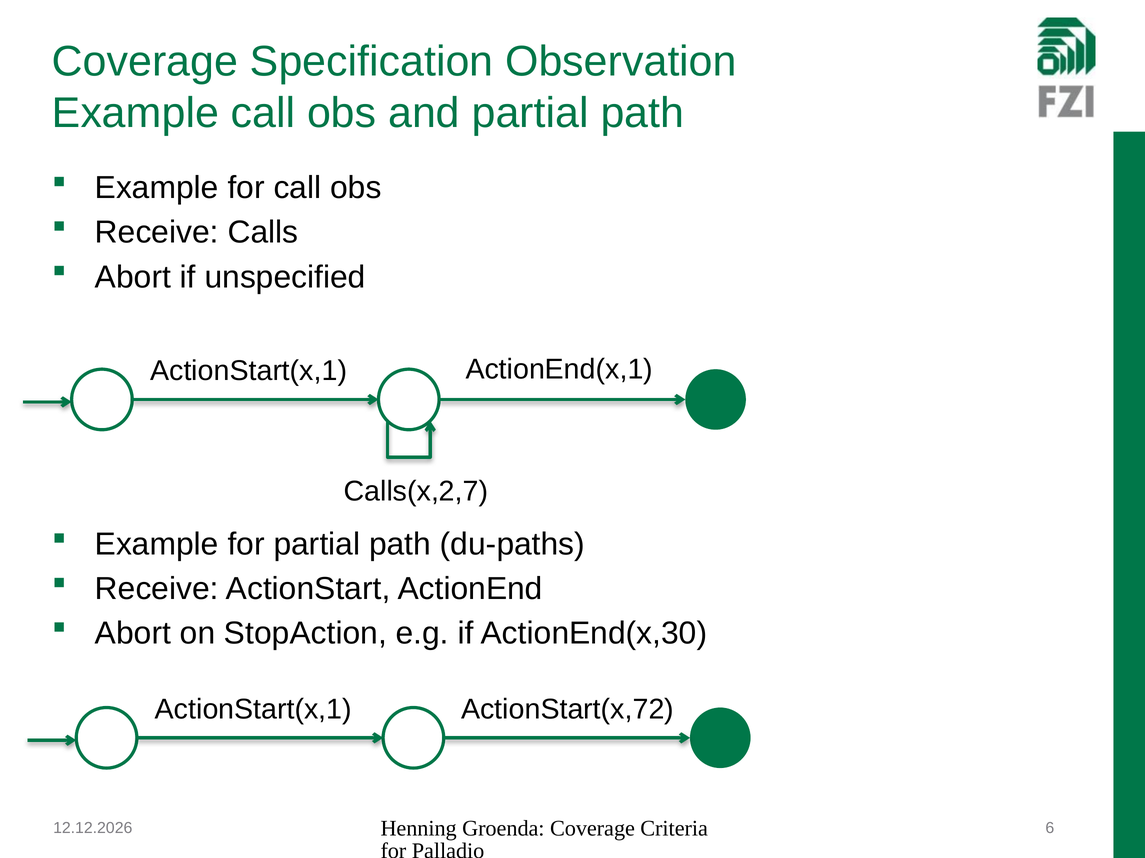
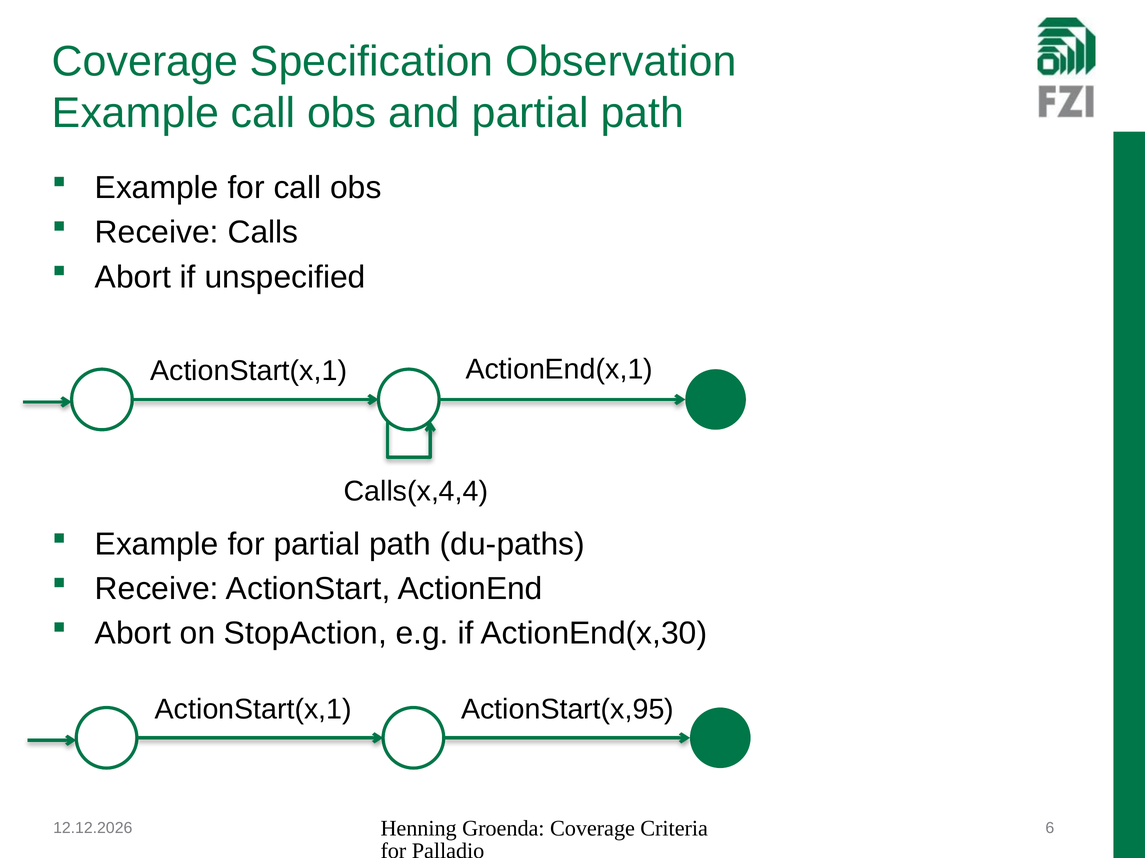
Calls(x,2,7: Calls(x,2,7 -> Calls(x,4,4
ActionStart(x,72: ActionStart(x,72 -> ActionStart(x,95
